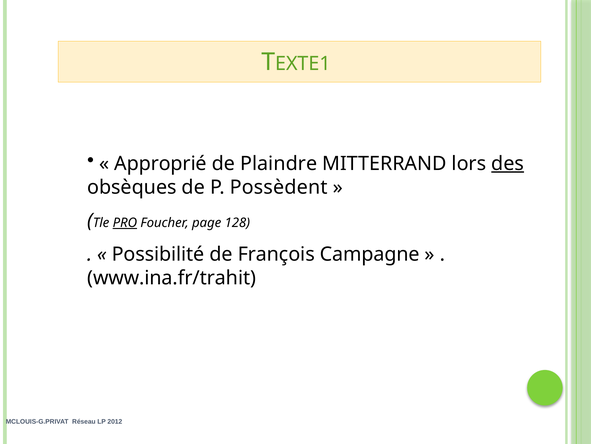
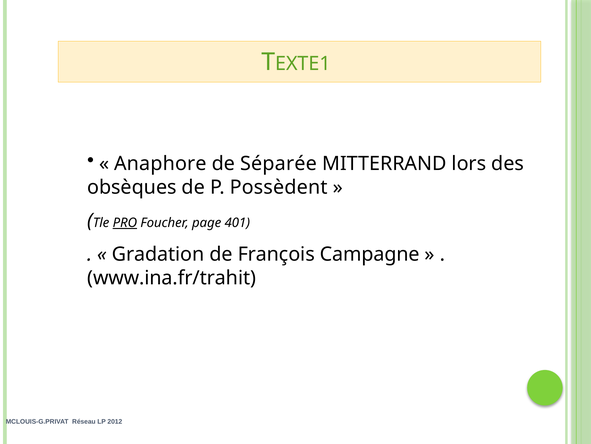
Approprié: Approprié -> Anaphore
Plaindre: Plaindre -> Séparée
des underline: present -> none
128: 128 -> 401
Possibilité: Possibilité -> Gradation
